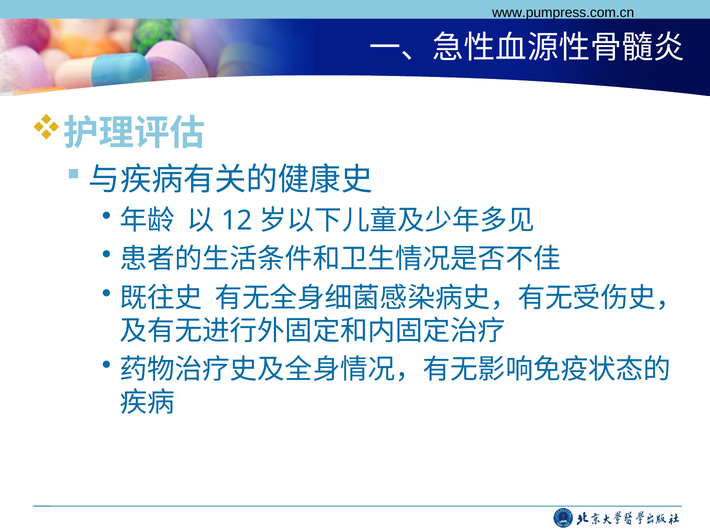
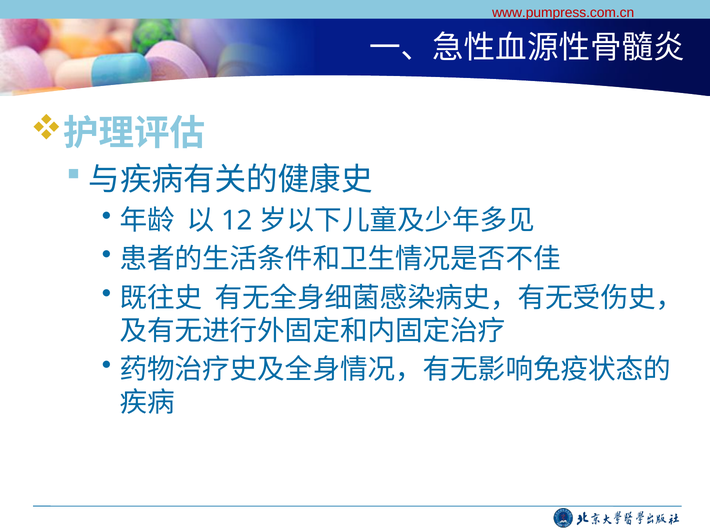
www.pumpress.com.cn colour: black -> red
